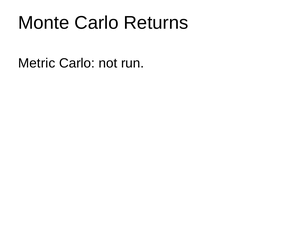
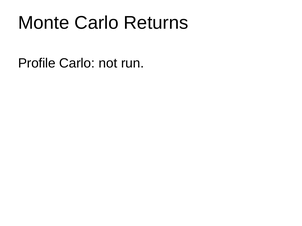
Metric: Metric -> Profile
